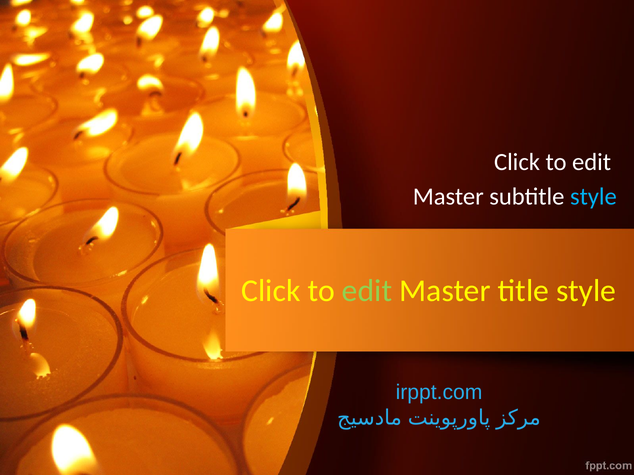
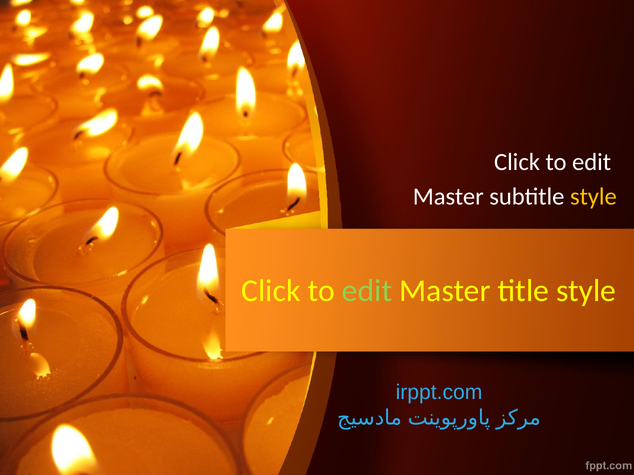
style at (593, 197) colour: light blue -> yellow
